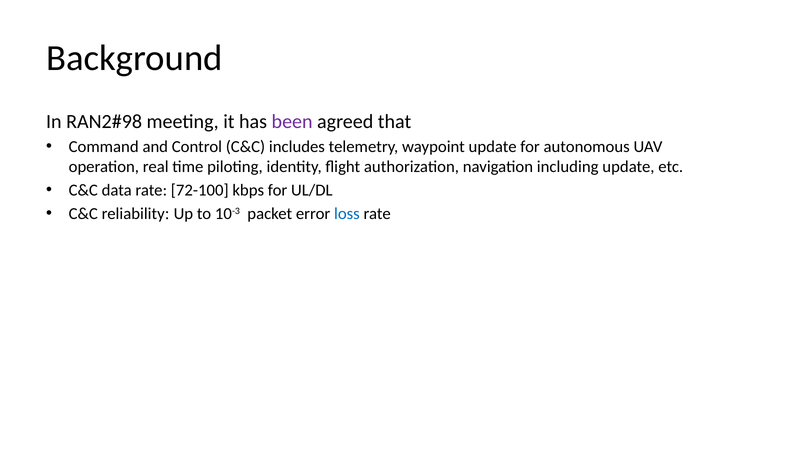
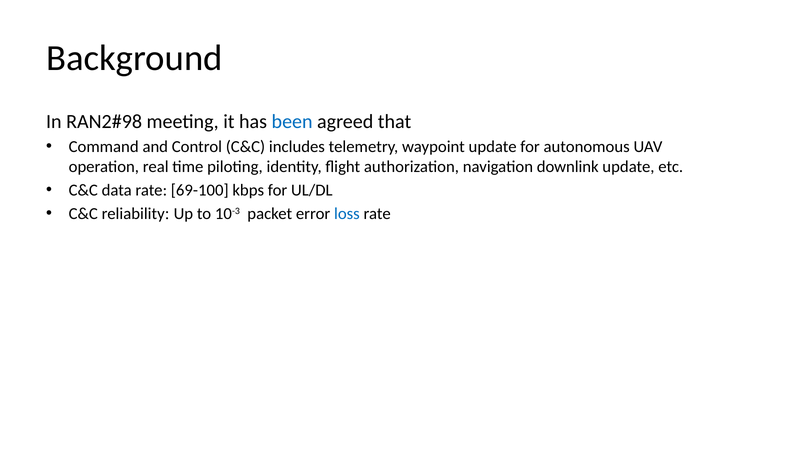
been colour: purple -> blue
including: including -> downlink
72-100: 72-100 -> 69-100
